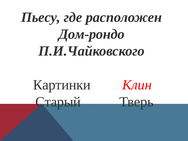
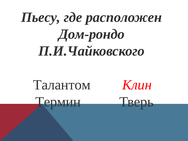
Картинки: Картинки -> Талантом
Старый: Старый -> Термин
